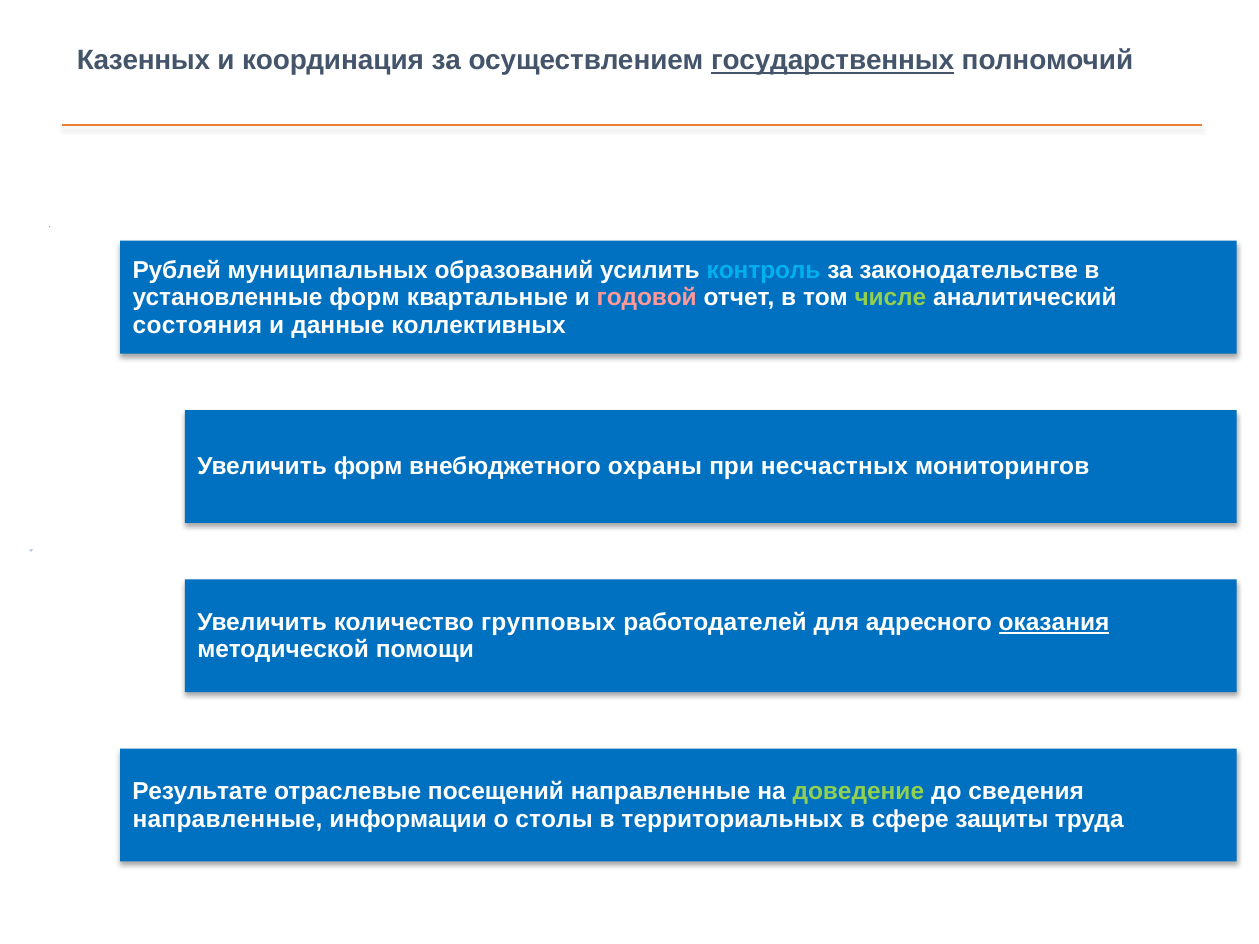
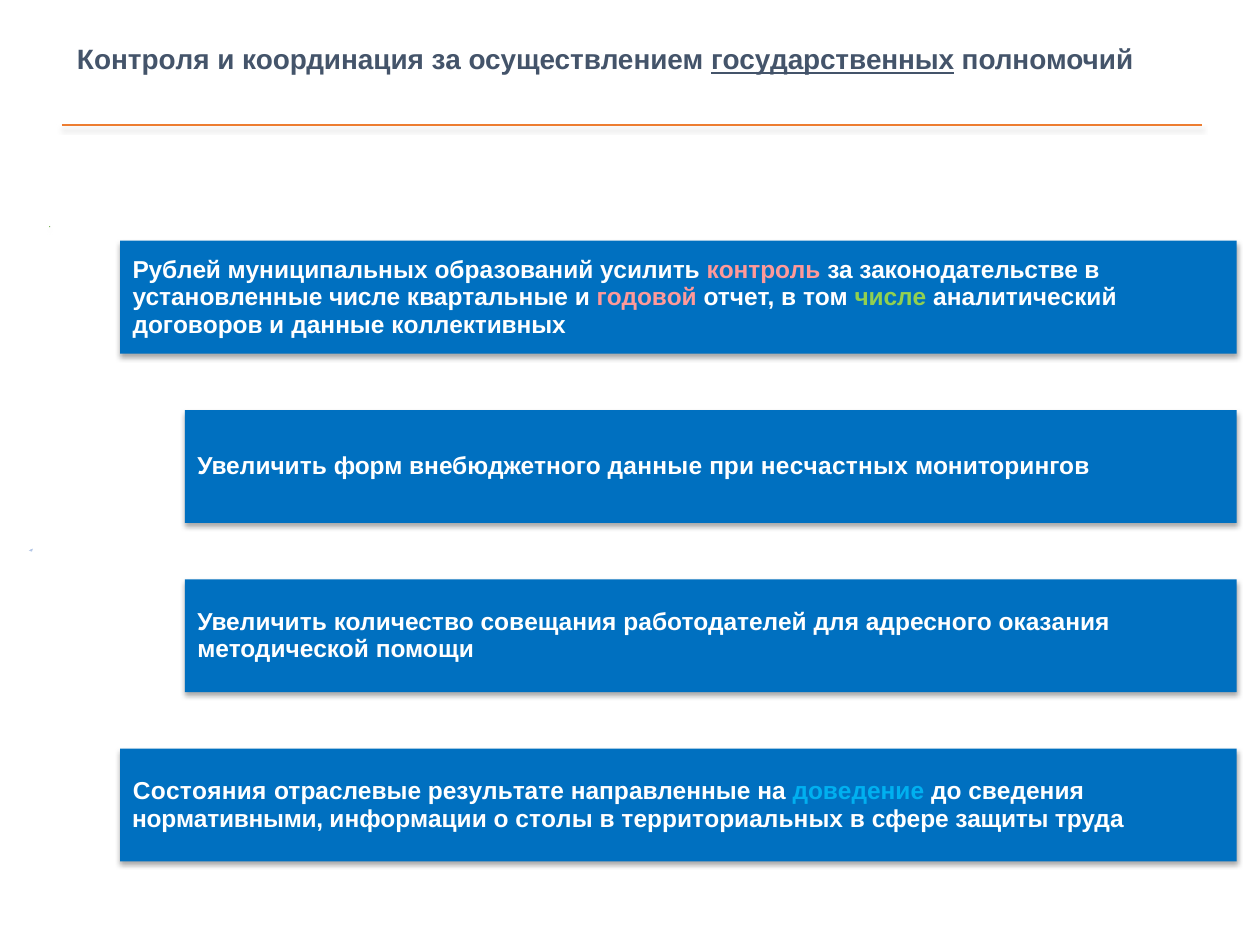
Казенных: Казенных -> Контроля
контроль colour: light blue -> pink
установленные форм: форм -> числе
состояния: состояния -> договоров
внебюджетного охраны: охраны -> данные
групповых: групповых -> совещания
оказания underline: present -> none
Результате: Результате -> Состояния
посещений: посещений -> результате
доведение colour: light green -> light blue
направленные at (227, 819): направленные -> нормативными
